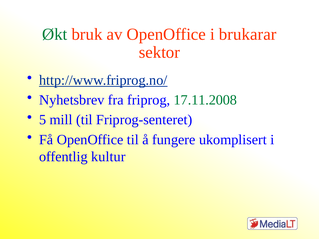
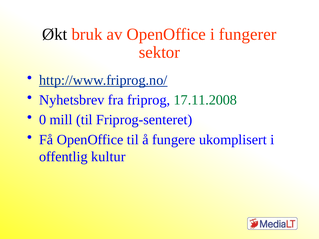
Økt colour: green -> black
brukarar: brukarar -> fungerer
5: 5 -> 0
